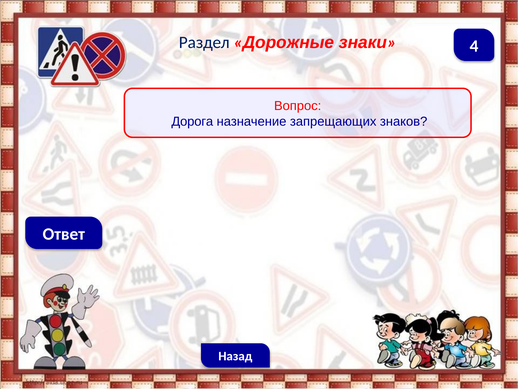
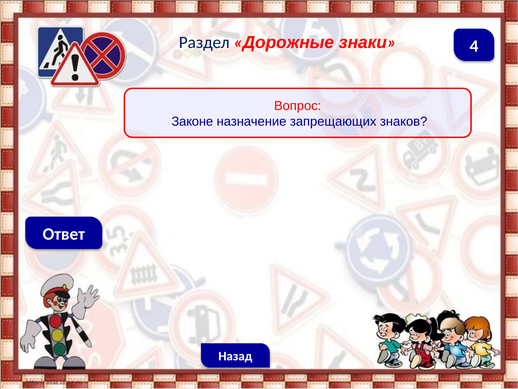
Дорога: Дорога -> Законе
